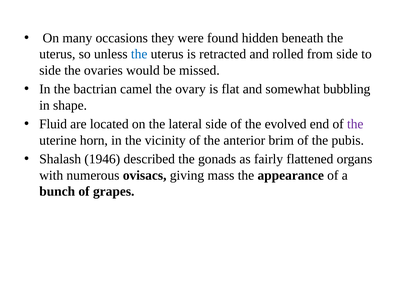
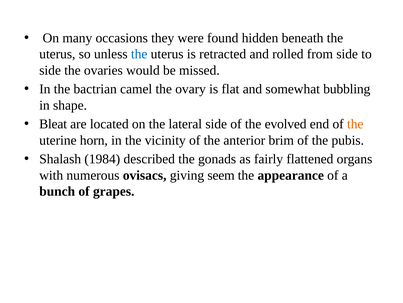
Fluid: Fluid -> Bleat
the at (355, 124) colour: purple -> orange
1946: 1946 -> 1984
mass: mass -> seem
